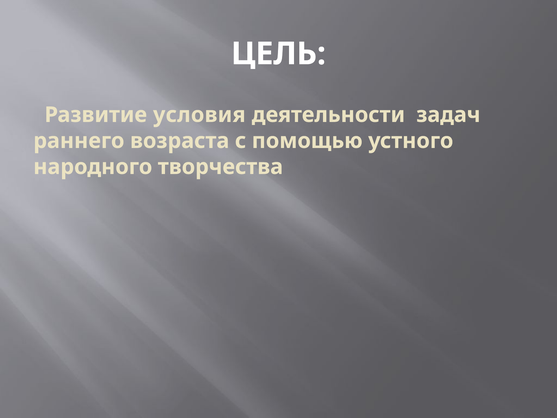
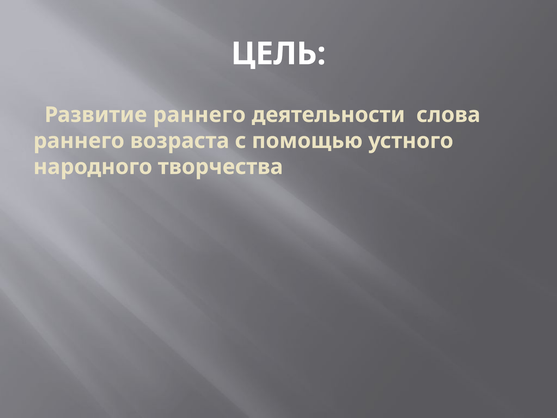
Развитие условия: условия -> раннего
задач: задач -> слова
